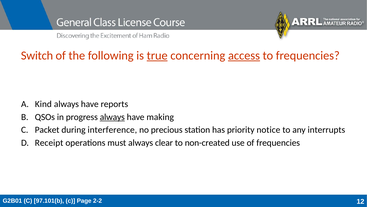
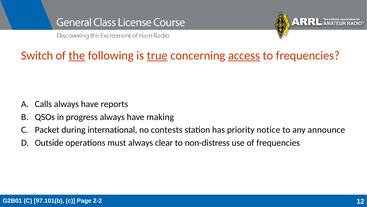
the underline: none -> present
Kind: Kind -> Calls
always at (112, 117) underline: present -> none
interference: interference -> international
precious: precious -> contests
interrupts: interrupts -> announce
Receipt: Receipt -> Outside
non-created: non-created -> non-distress
